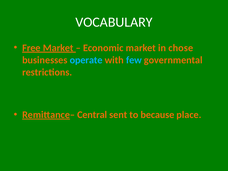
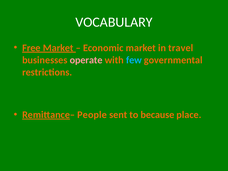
chose: chose -> travel
operate colour: light blue -> pink
Central: Central -> People
